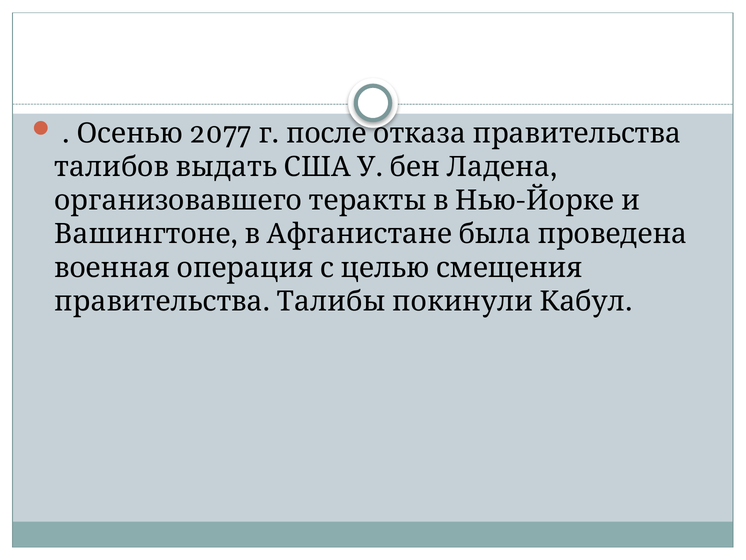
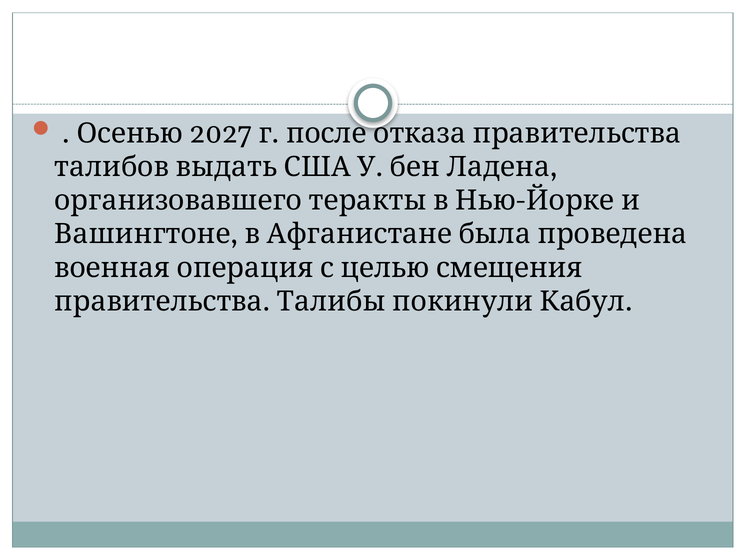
2077: 2077 -> 2027
